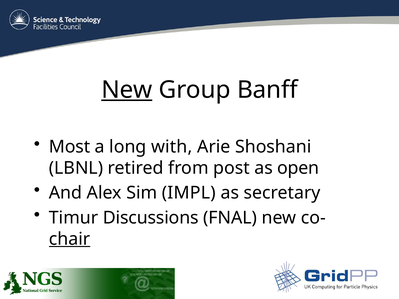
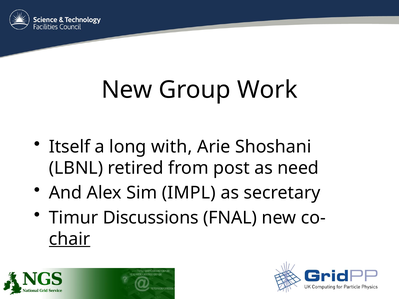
New at (127, 90) underline: present -> none
Banff: Banff -> Work
Most: Most -> Itself
open: open -> need
